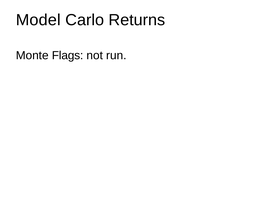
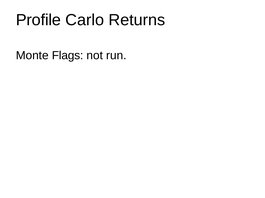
Model: Model -> Profile
